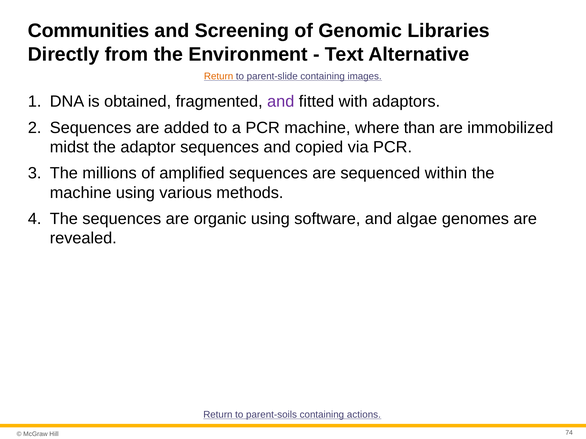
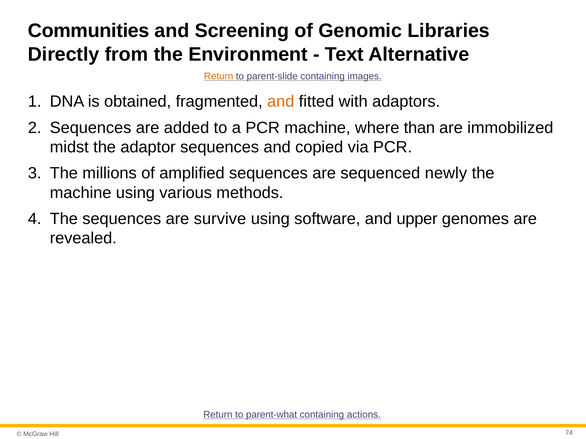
and at (281, 102) colour: purple -> orange
within: within -> newly
organic: organic -> survive
algae: algae -> upper
parent-soils: parent-soils -> parent-what
